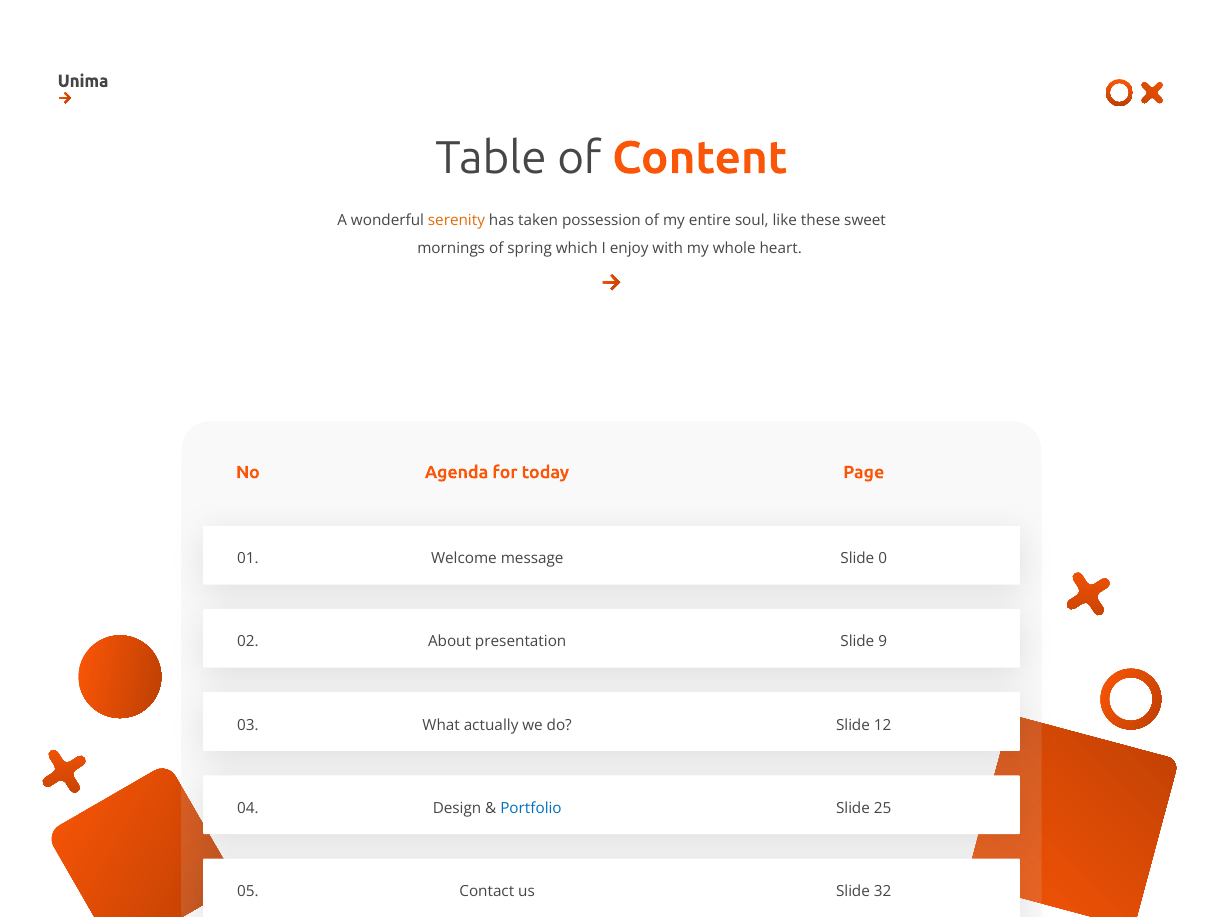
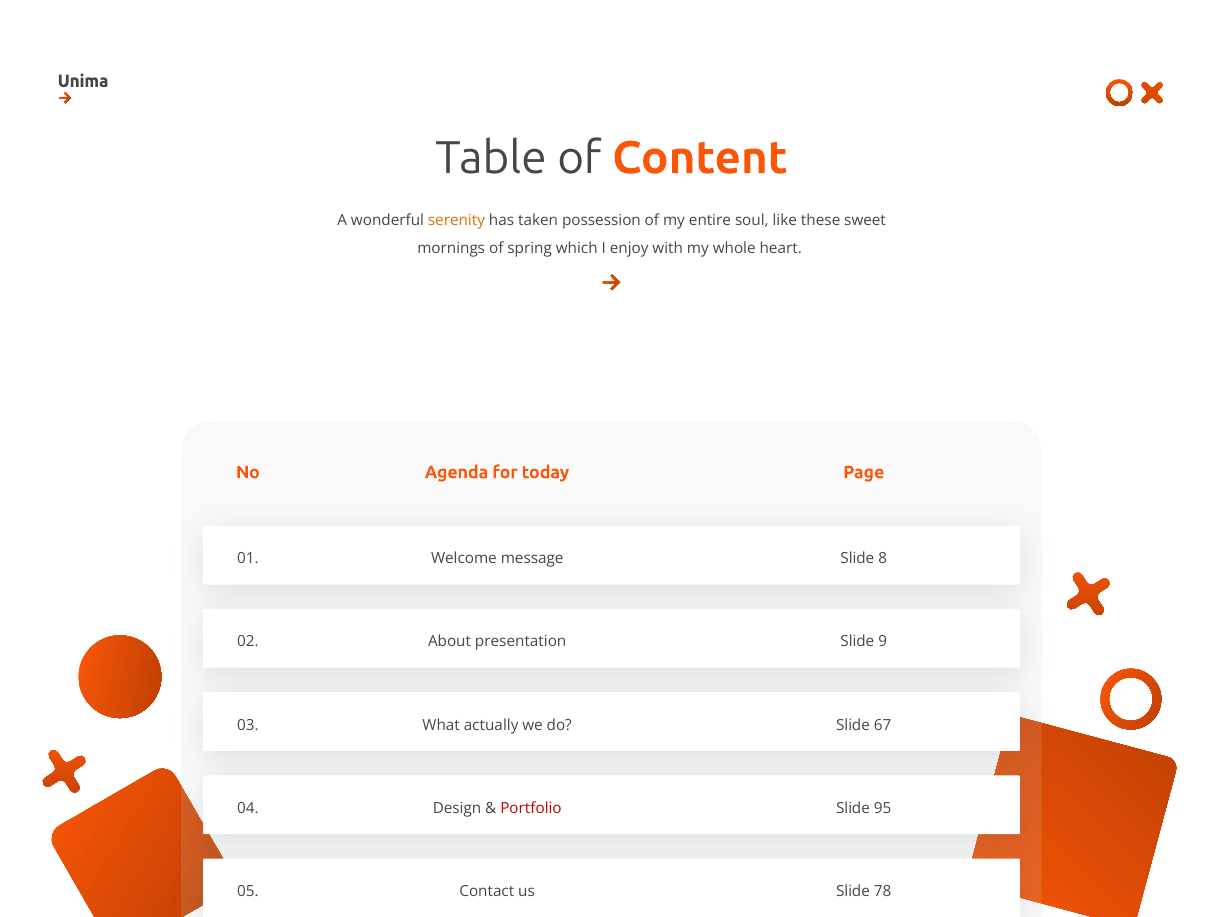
0: 0 -> 8
12: 12 -> 67
Portfolio colour: blue -> red
25: 25 -> 95
32: 32 -> 78
